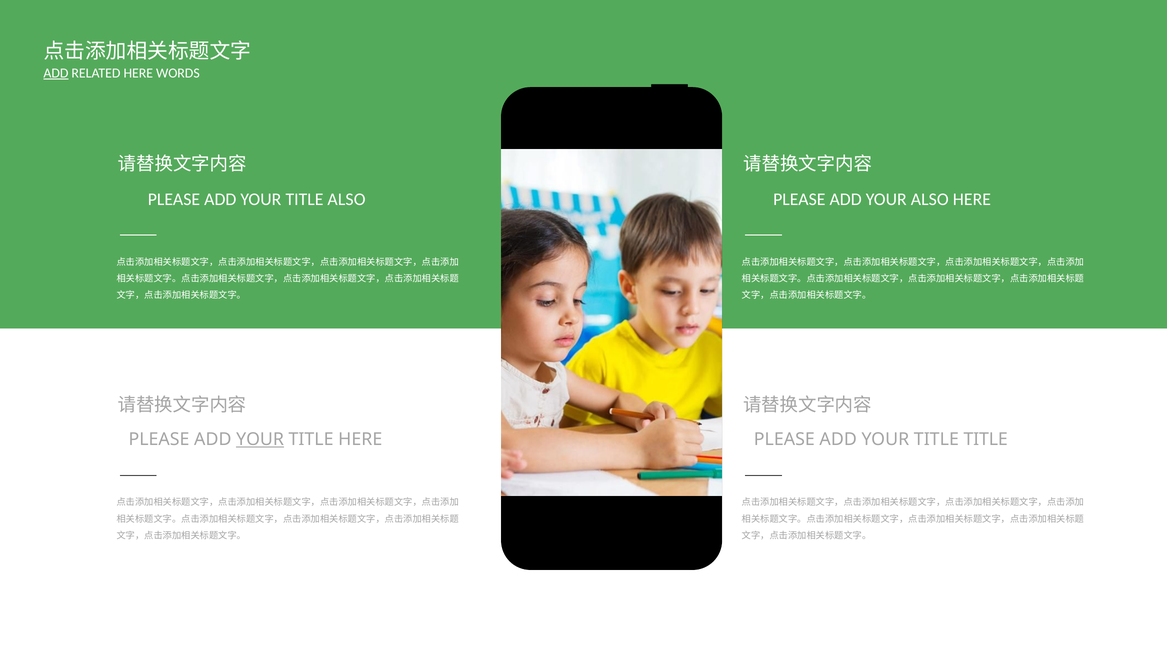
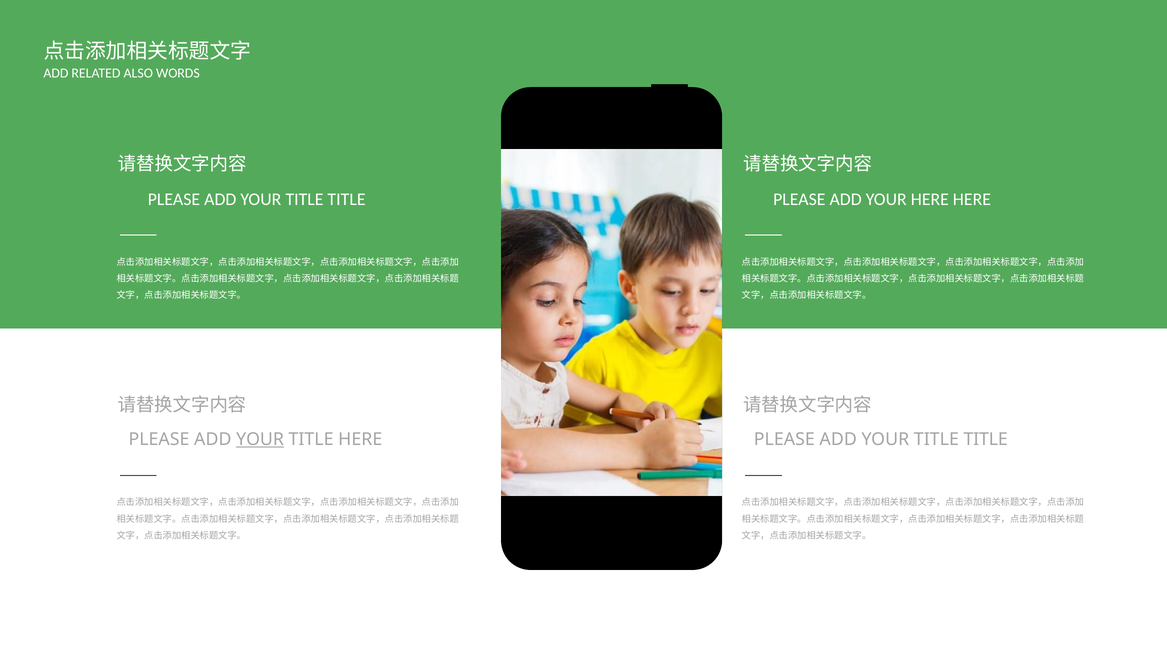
ADD at (56, 73) underline: present -> none
RELATED HERE: HERE -> ALSO
ALSO at (347, 199): ALSO -> TITLE
YOUR ALSO: ALSO -> HERE
